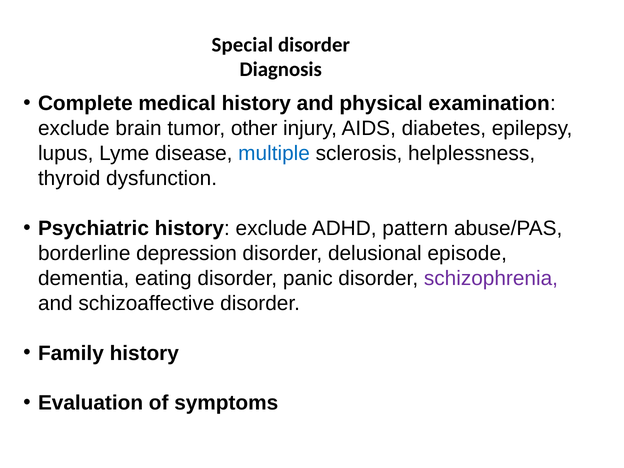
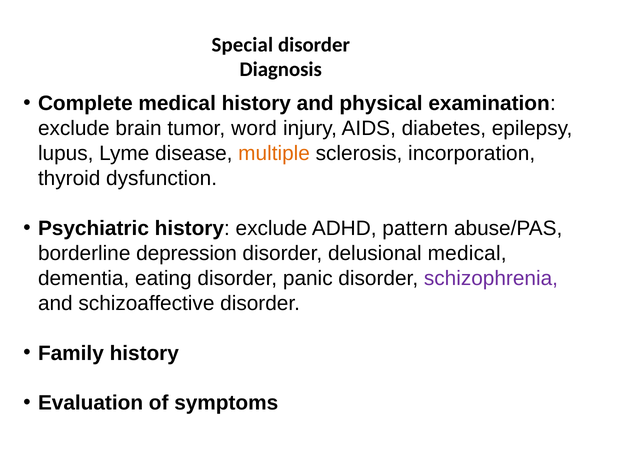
other: other -> word
multiple colour: blue -> orange
helplessness: helplessness -> incorporation
delusional episode: episode -> medical
